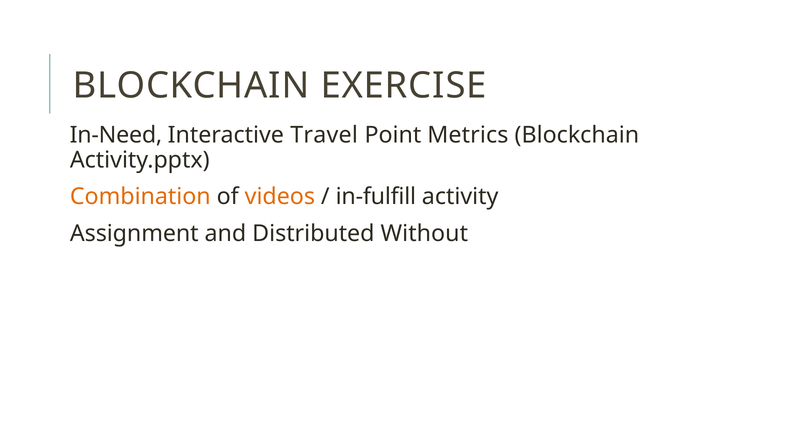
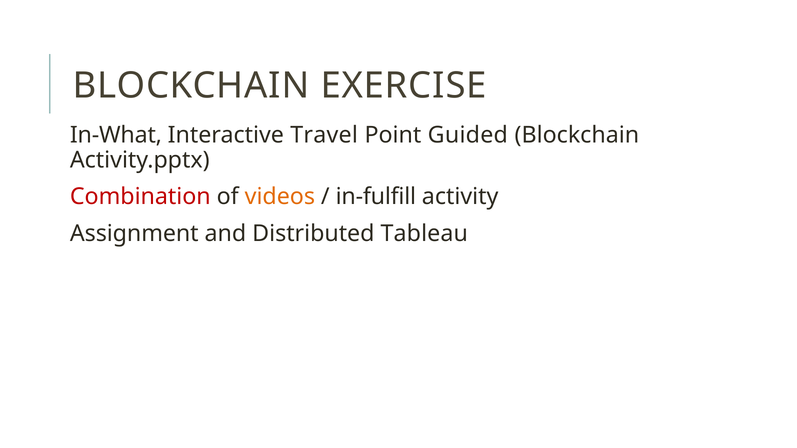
In-Need: In-Need -> In-What
Metrics: Metrics -> Guided
Combination colour: orange -> red
Without: Without -> Tableau
